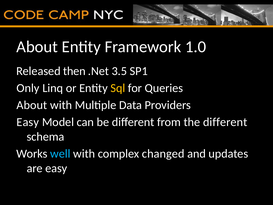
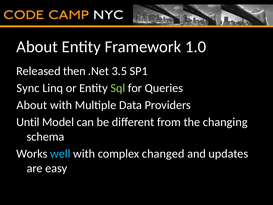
Only: Only -> Sync
Sql colour: yellow -> light green
Easy at (28, 122): Easy -> Until
the different: different -> changing
